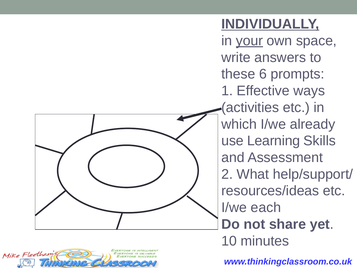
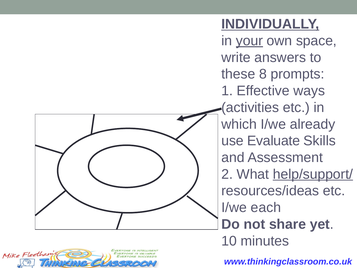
6: 6 -> 8
Learning: Learning -> Evaluate
help/support/ underline: none -> present
